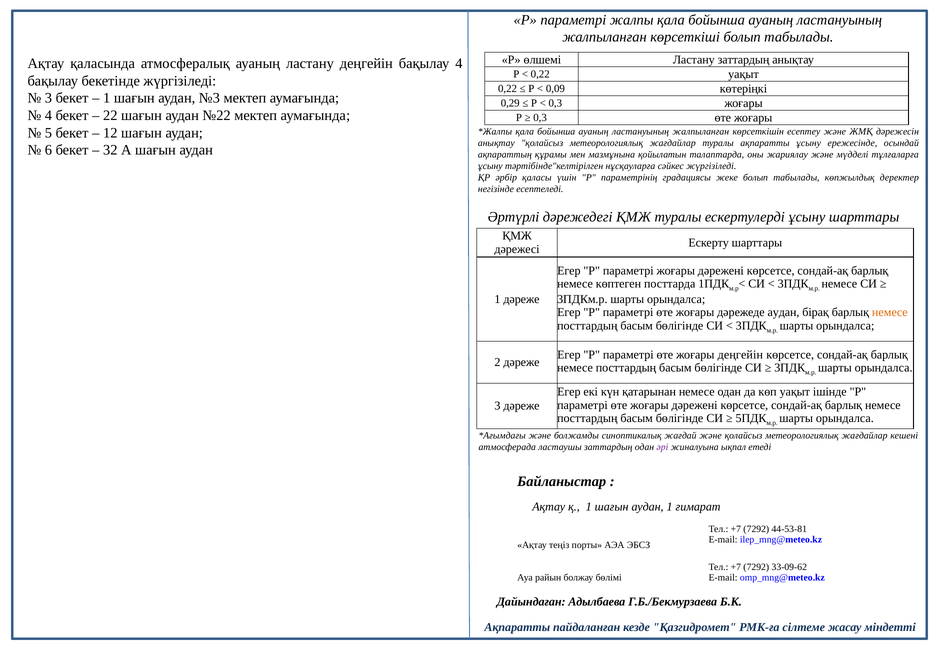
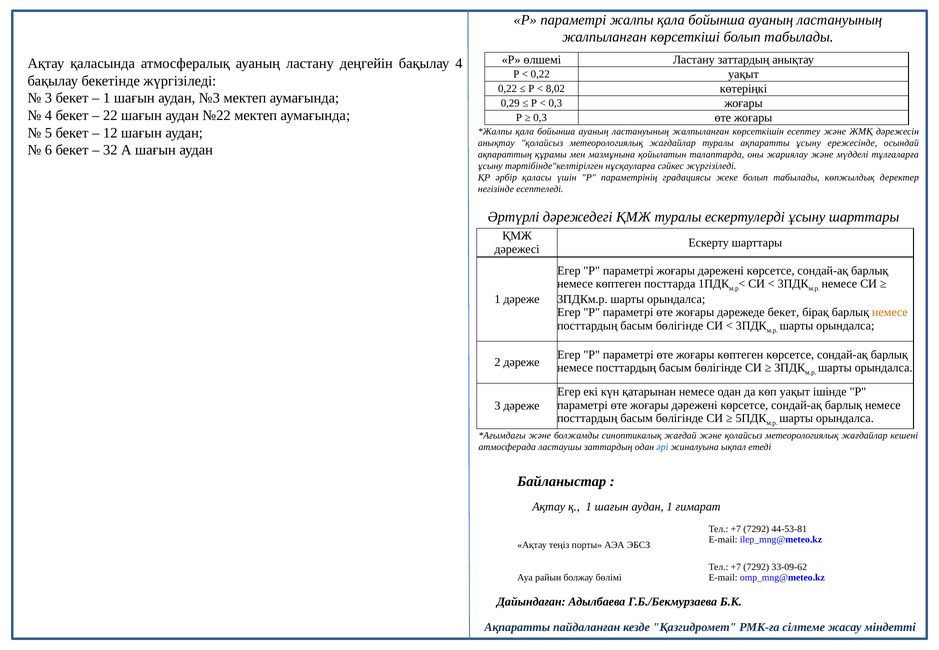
0,09: 0,09 -> 8,02
дәрежеде аудан: аудан -> бекет
жоғары деңгейін: деңгейін -> көптеген
әрі colour: purple -> blue
